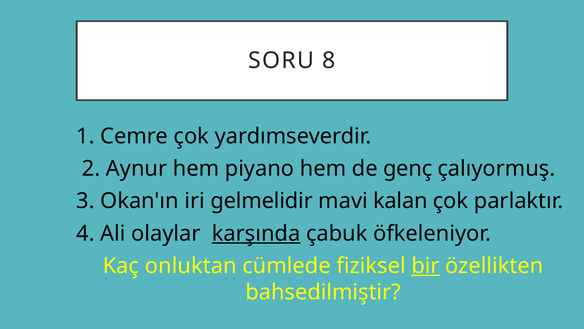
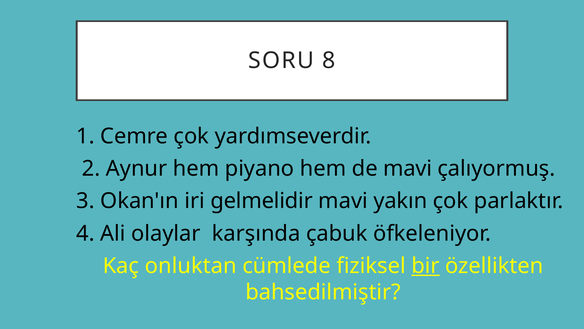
de genç: genç -> mavi
kalan: kalan -> yakın
karşında underline: present -> none
